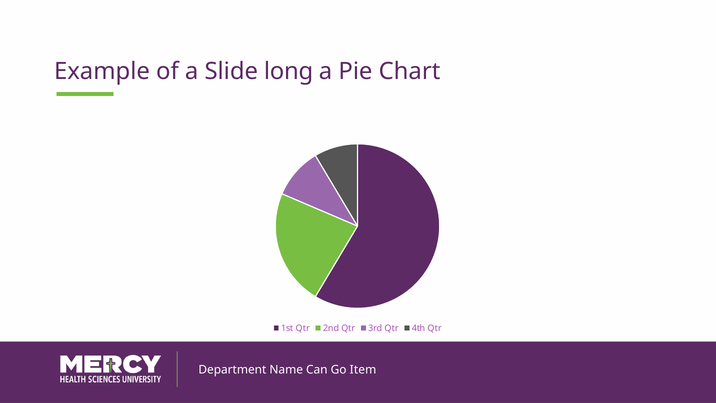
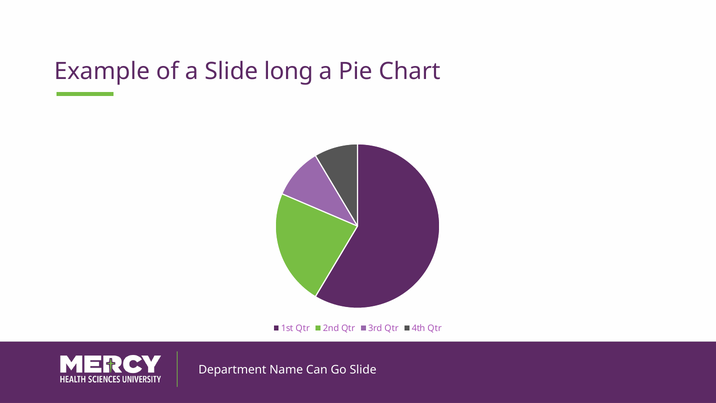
Go Item: Item -> Slide
